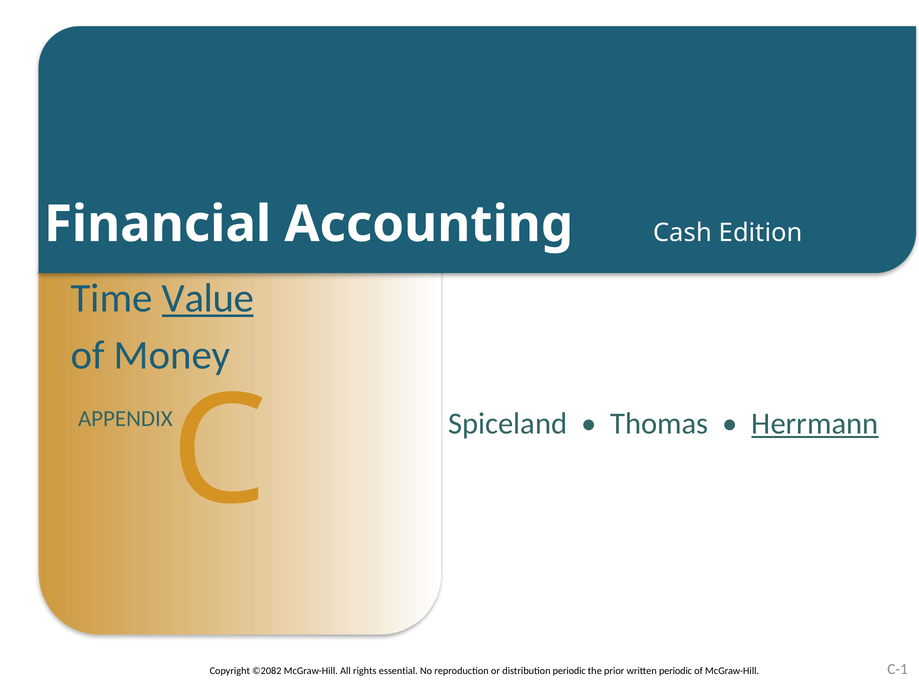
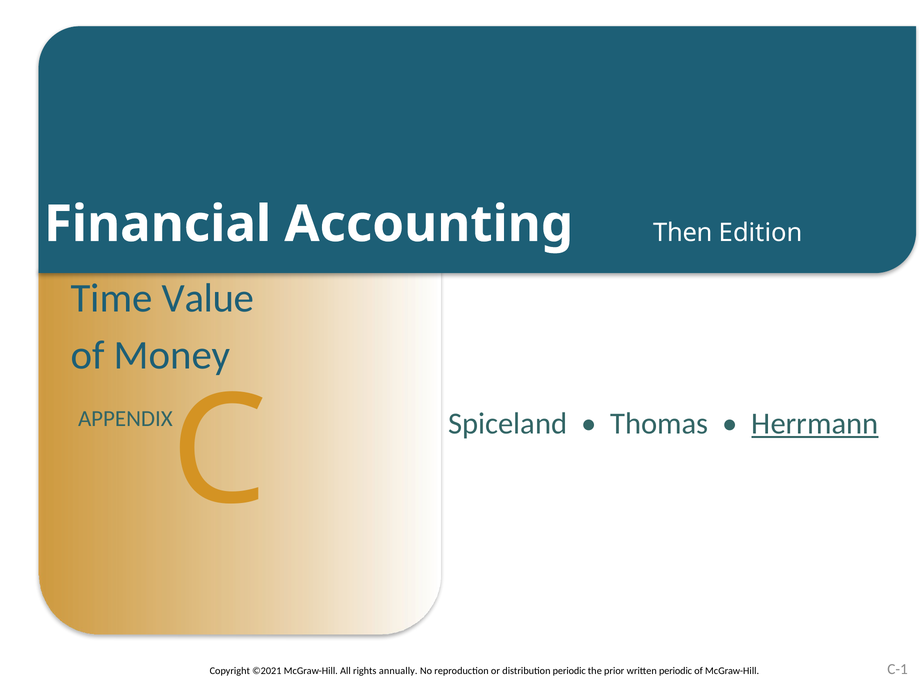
Cash: Cash -> Then
Value underline: present -> none
©2082: ©2082 -> ©2021
essential: essential -> annually
